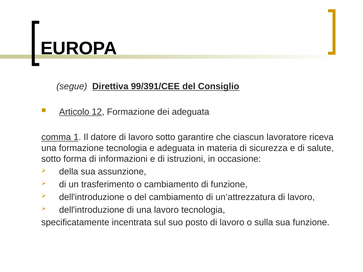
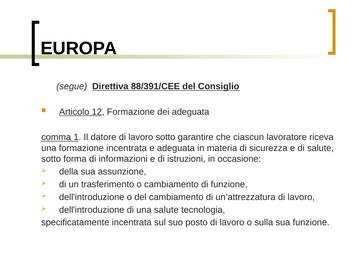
99/391/CEE: 99/391/CEE -> 88/391/CEE
formazione tecnologia: tecnologia -> incentrata
una lavoro: lavoro -> salute
